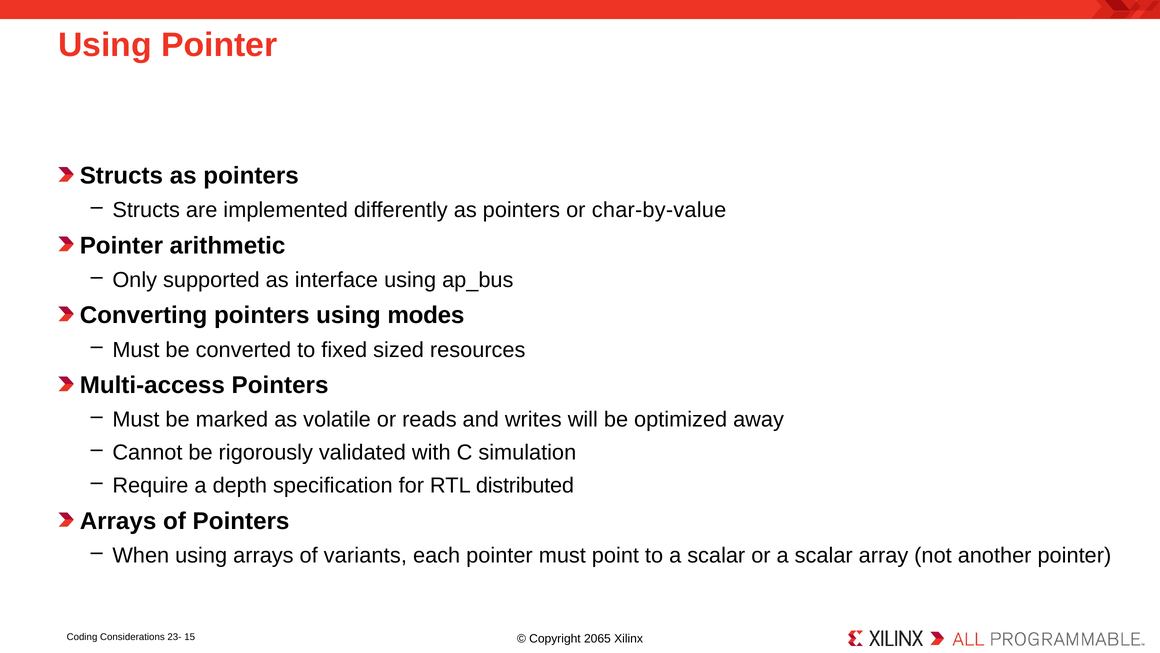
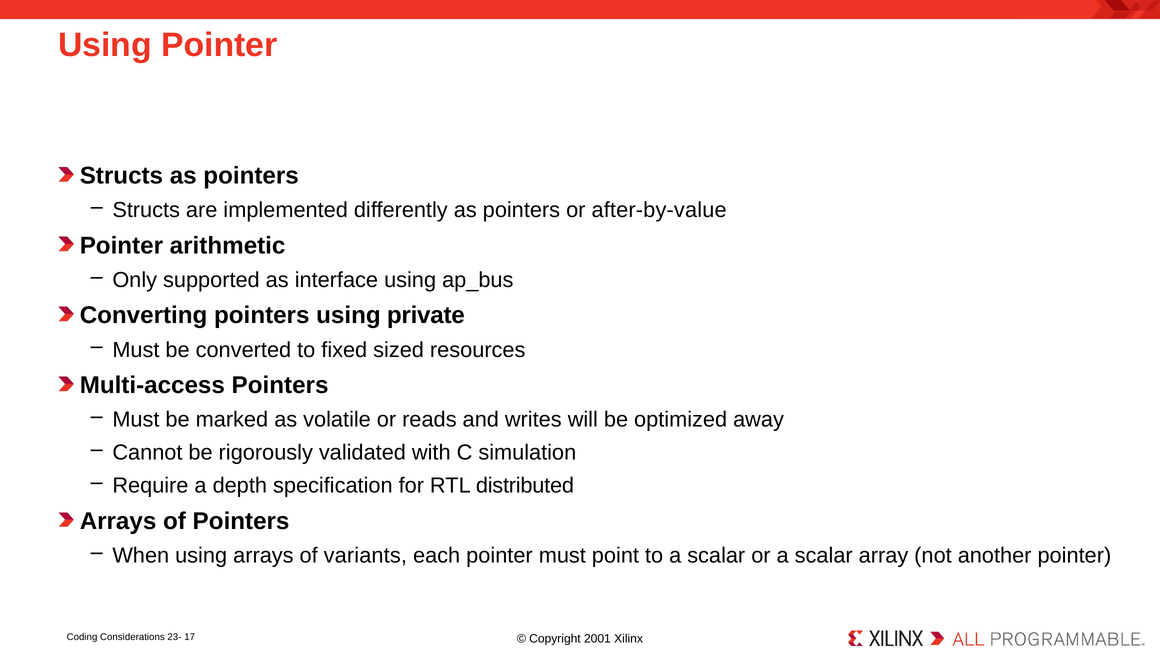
char-by-value: char-by-value -> after-by-value
modes: modes -> private
15: 15 -> 17
2065: 2065 -> 2001
